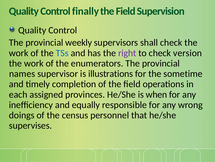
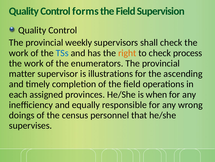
finally: finally -> forms
right colour: purple -> orange
version: version -> process
names: names -> matter
sometime: sometime -> ascending
